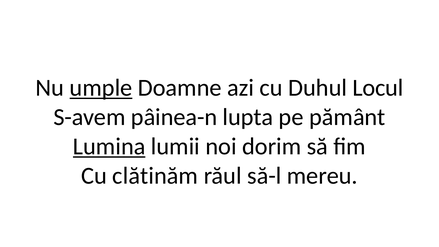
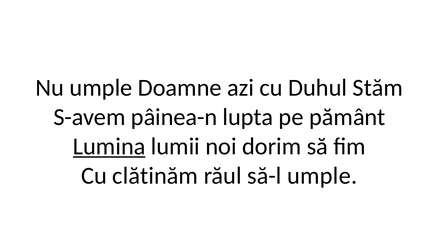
umple at (101, 88) underline: present -> none
Locul: Locul -> Stăm
să-l mereu: mereu -> umple
